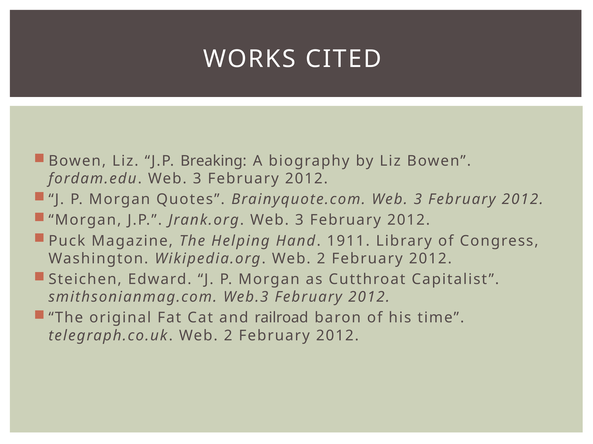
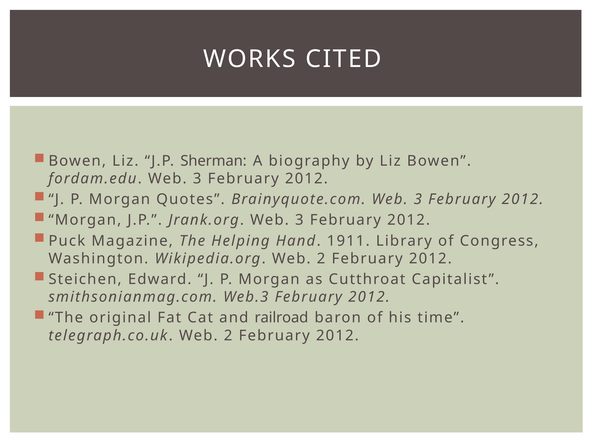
Breaking: Breaking -> Sherman
